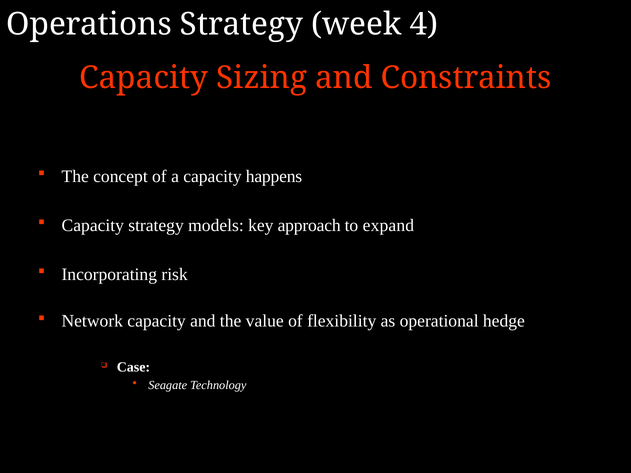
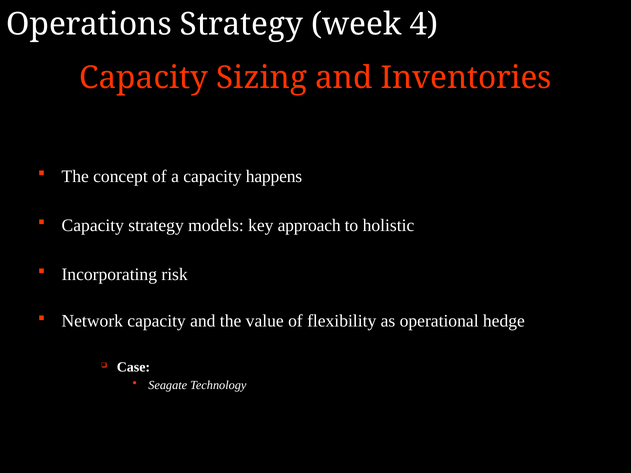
Constraints: Constraints -> Inventories
expand: expand -> holistic
